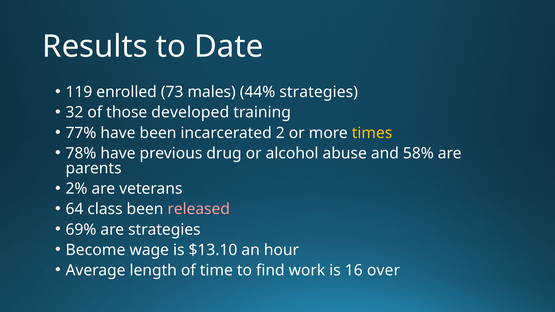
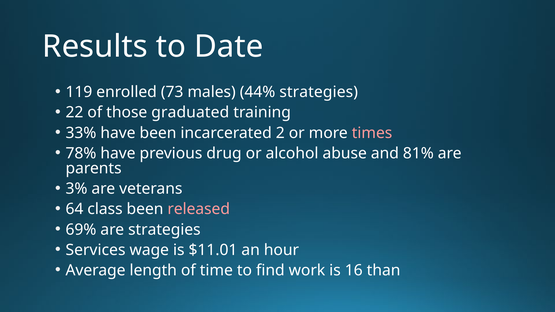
32: 32 -> 22
developed: developed -> graduated
77%: 77% -> 33%
times colour: yellow -> pink
58%: 58% -> 81%
2%: 2% -> 3%
Become: Become -> Services
$13.10: $13.10 -> $11.01
over: over -> than
